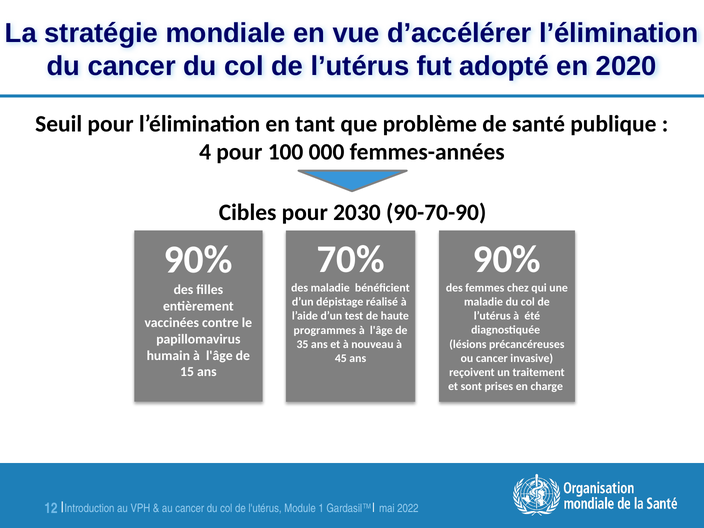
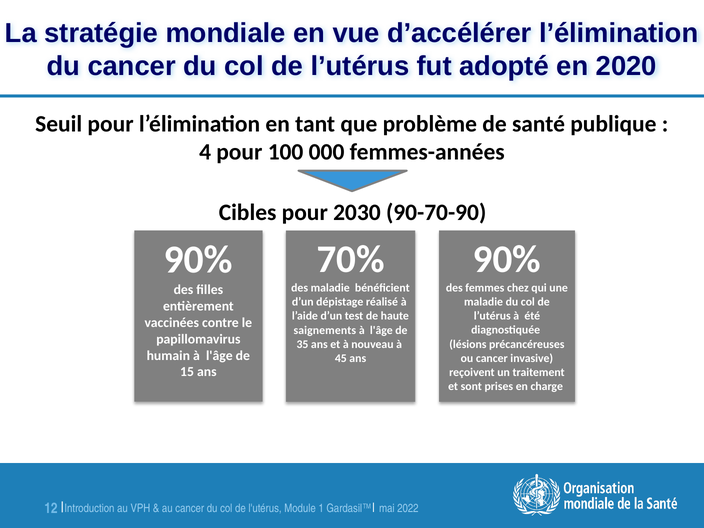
programmes: programmes -> saignements
